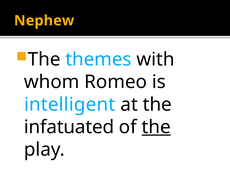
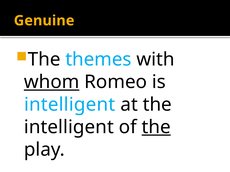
Nephew: Nephew -> Genuine
whom underline: none -> present
infatuated at (69, 127): infatuated -> intelligent
